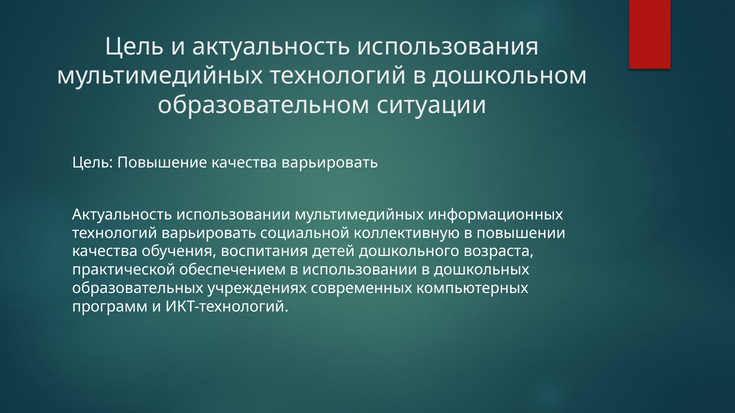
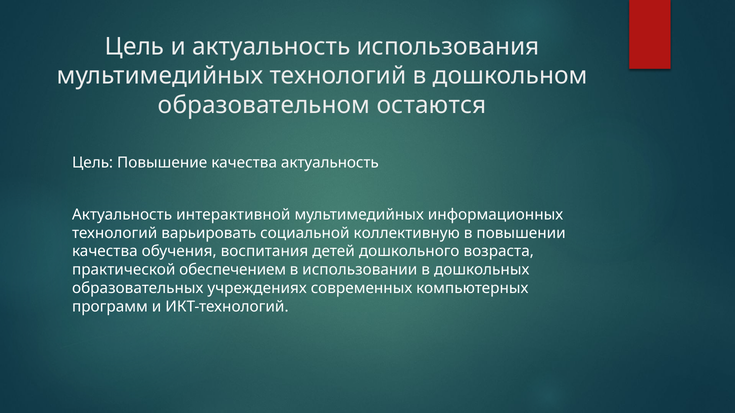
ситуации: ситуации -> остаются
качества варьировать: варьировать -> актуальность
Актуальность использовании: использовании -> интерактивной
